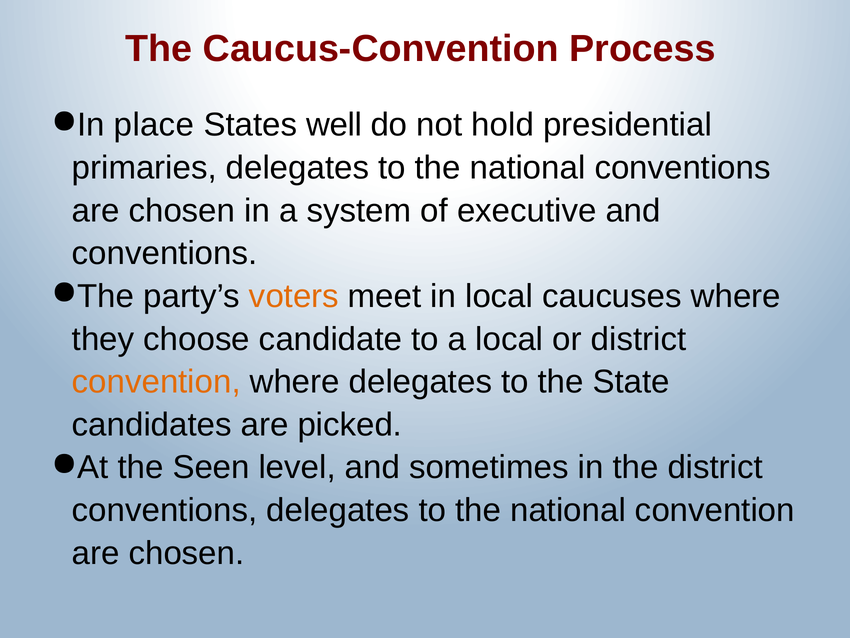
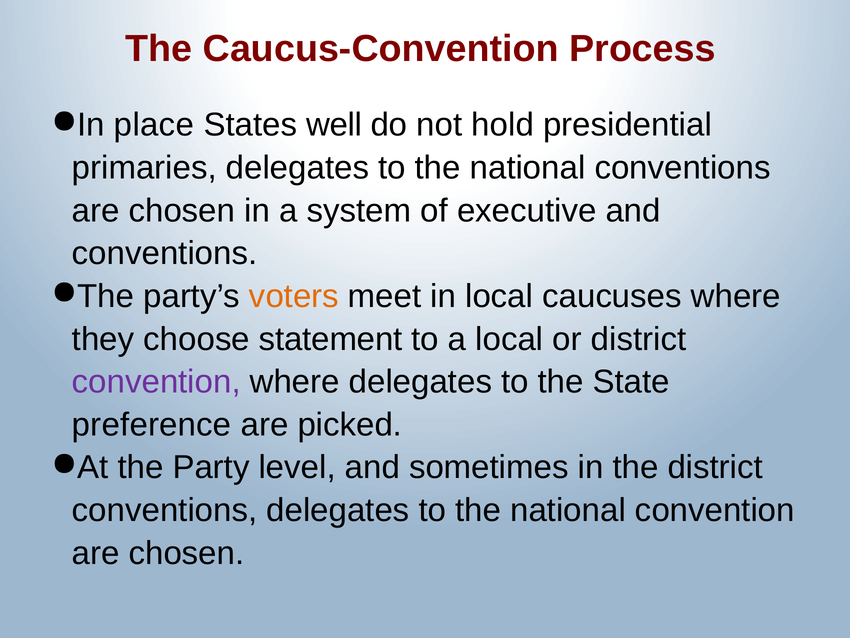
candidate: candidate -> statement
convention at (156, 382) colour: orange -> purple
candidates: candidates -> preference
Seen: Seen -> Party
